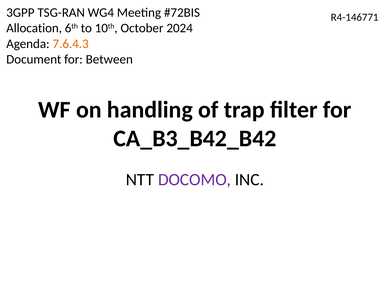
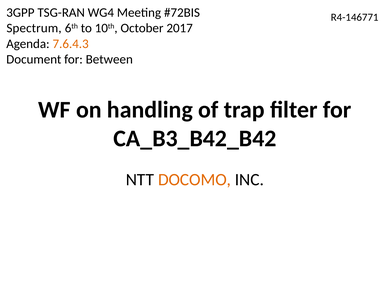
Allocation: Allocation -> Spectrum
2024: 2024 -> 2017
DOCOMO colour: purple -> orange
